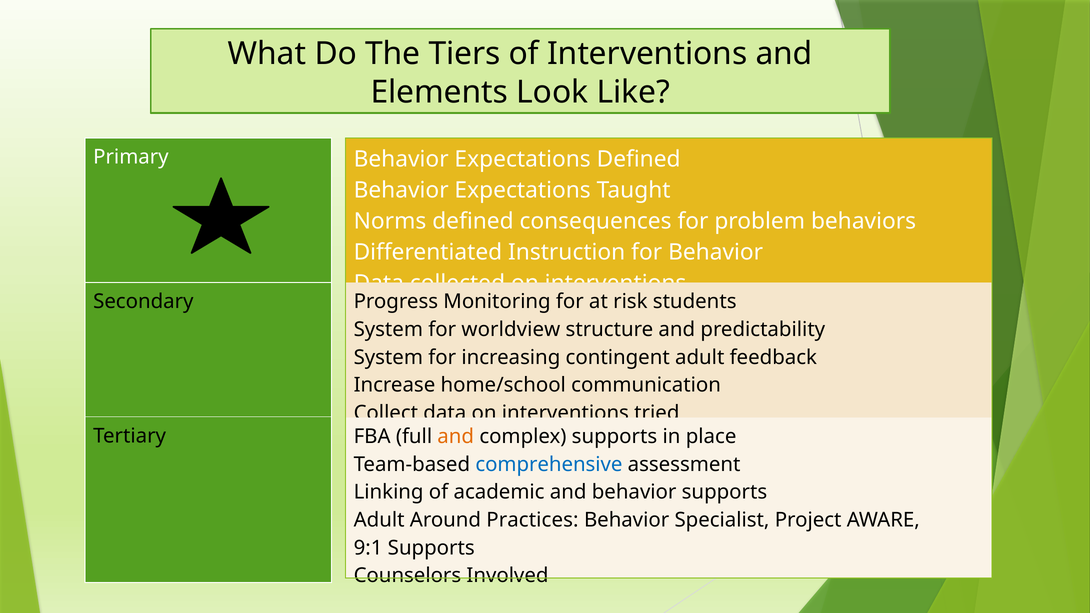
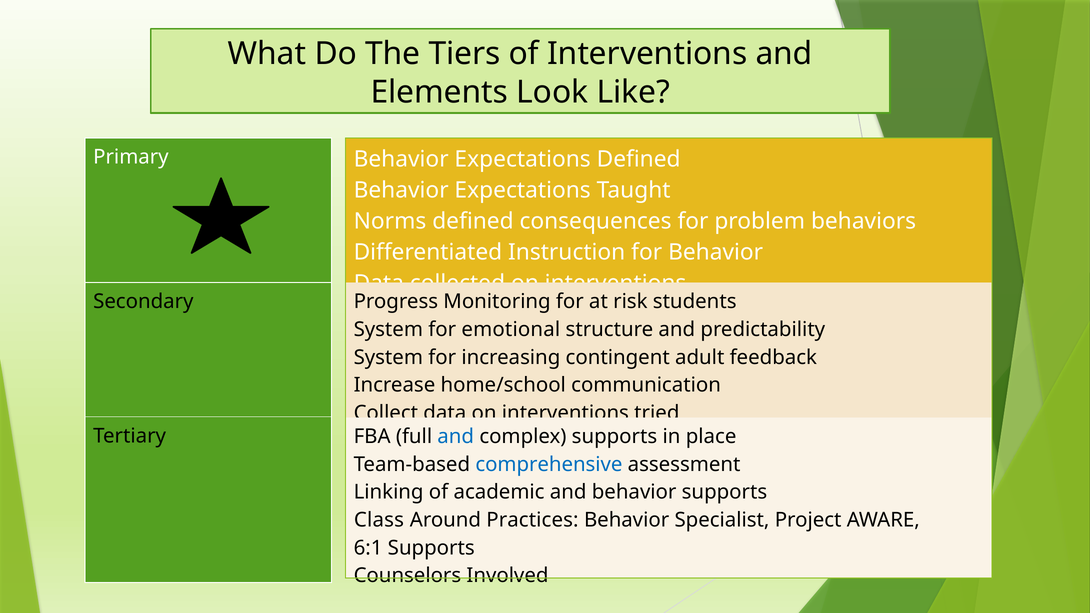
worldview: worldview -> emotional
and at (456, 437) colour: orange -> blue
Adult at (379, 520): Adult -> Class
9:1: 9:1 -> 6:1
